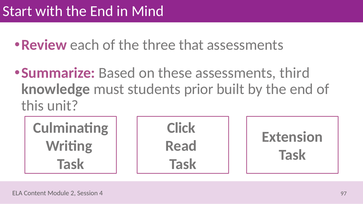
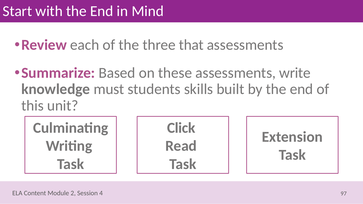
third: third -> write
prior: prior -> skills
